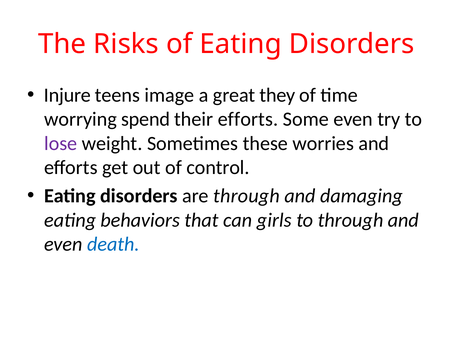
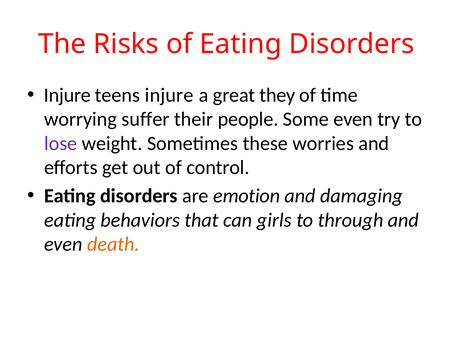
teens image: image -> injure
spend: spend -> suffer
their efforts: efforts -> people
are through: through -> emotion
death colour: blue -> orange
